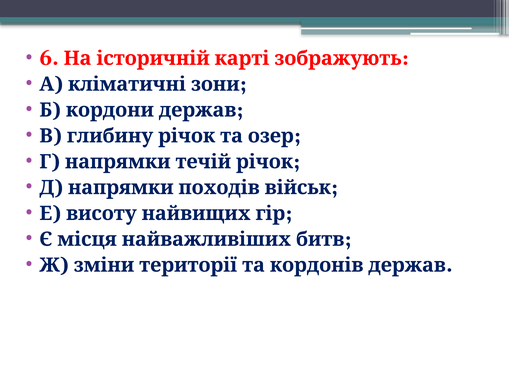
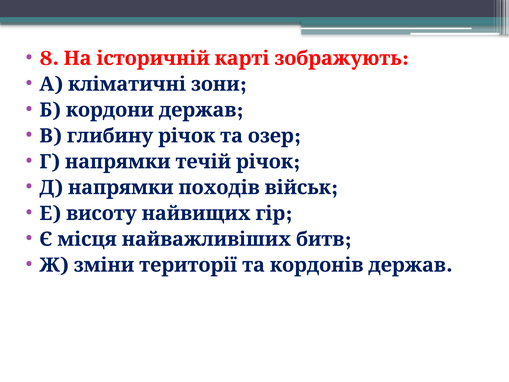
6: 6 -> 8
